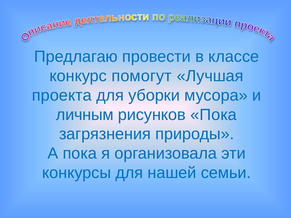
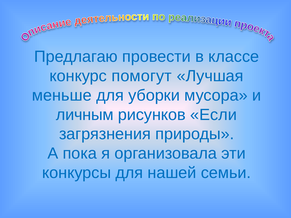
проекта: проекта -> меньше
рисунков Пока: Пока -> Если
